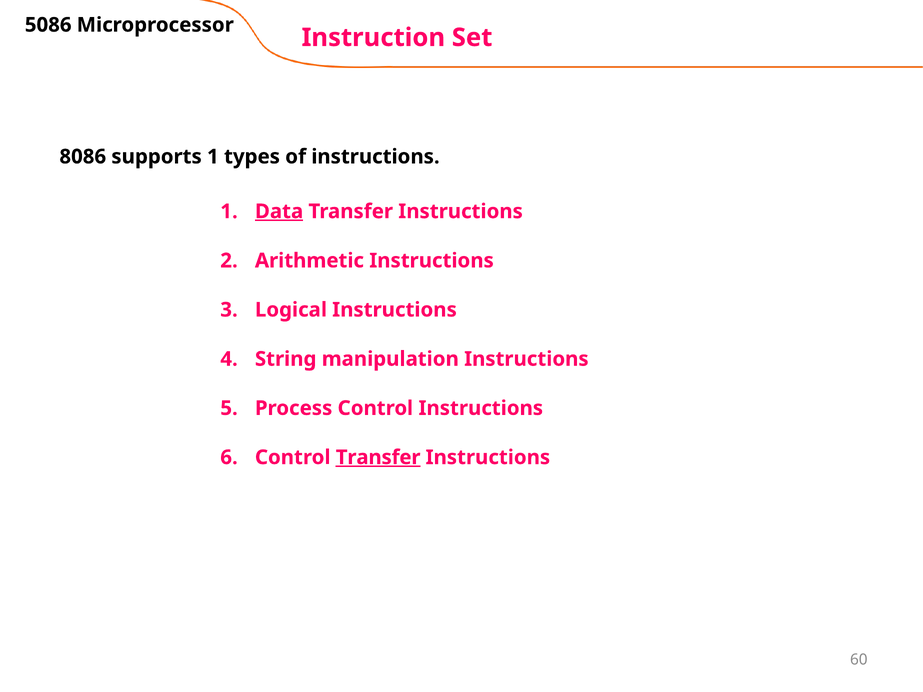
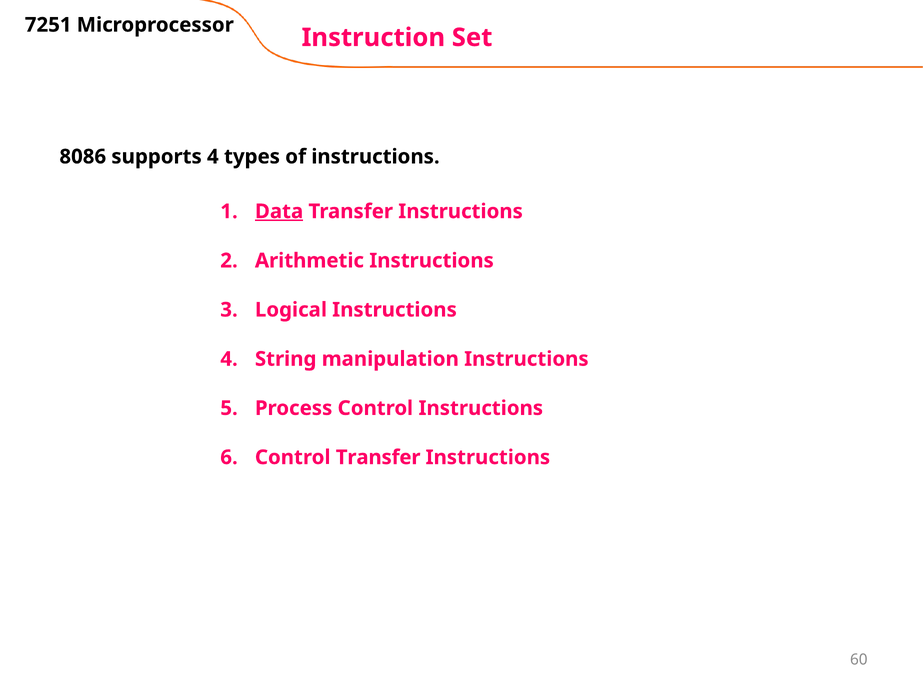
5086: 5086 -> 7251
supports 1: 1 -> 4
Transfer at (378, 458) underline: present -> none
